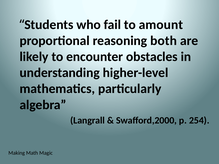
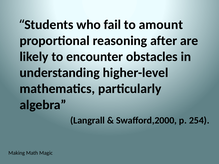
both: both -> after
